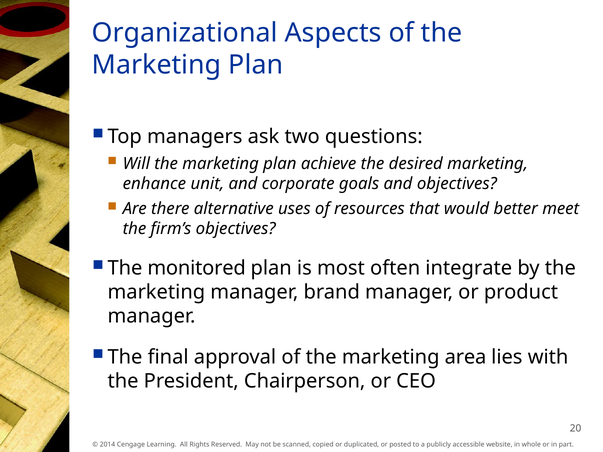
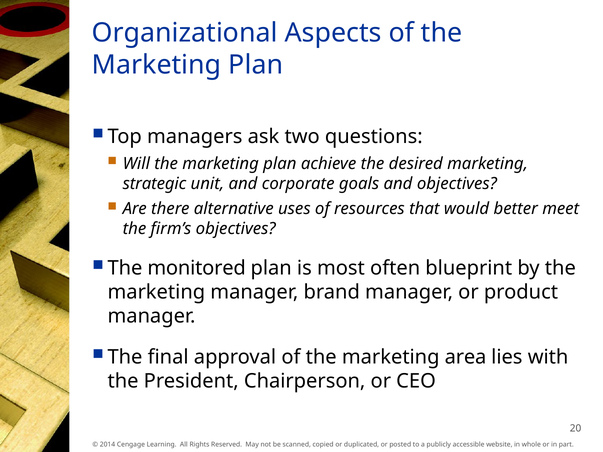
enhance: enhance -> strategic
integrate: integrate -> blueprint
